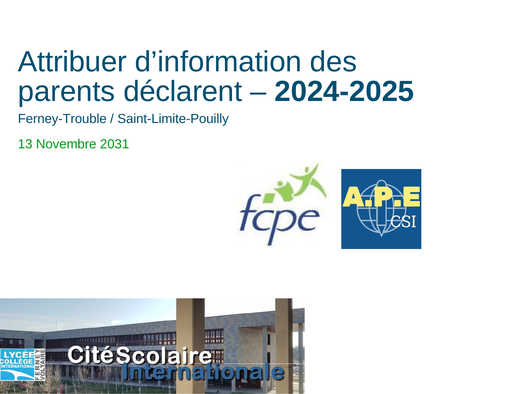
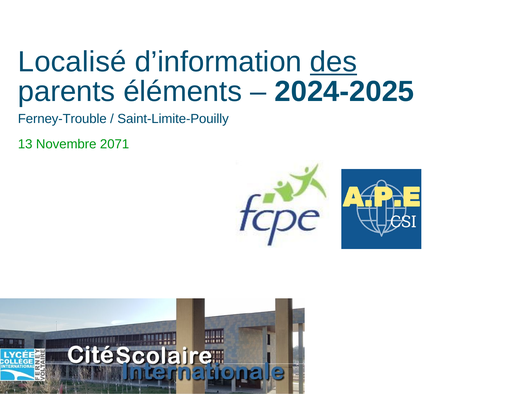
Attribuer: Attribuer -> Localisé
des underline: none -> present
déclarent: déclarent -> éléments
2031: 2031 -> 2071
